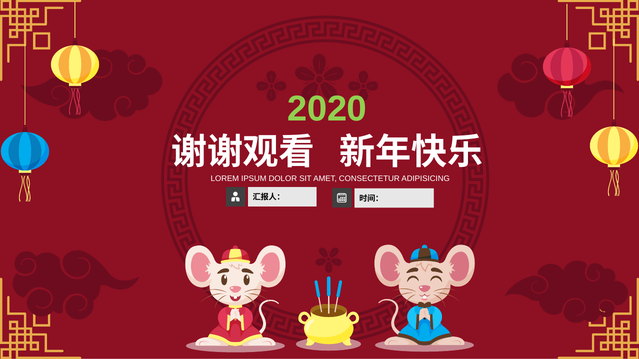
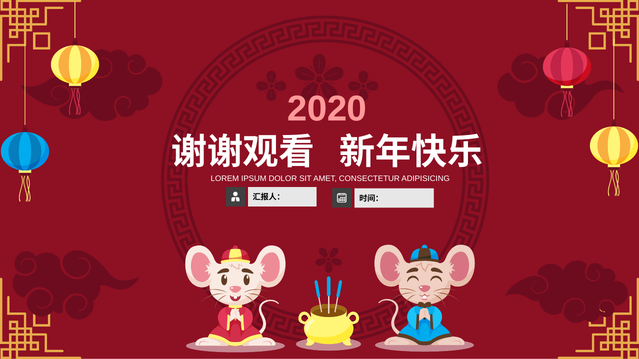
2020 colour: light green -> pink
